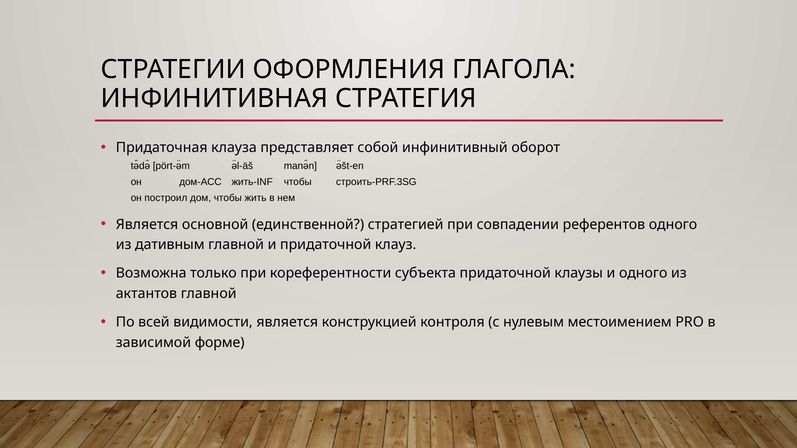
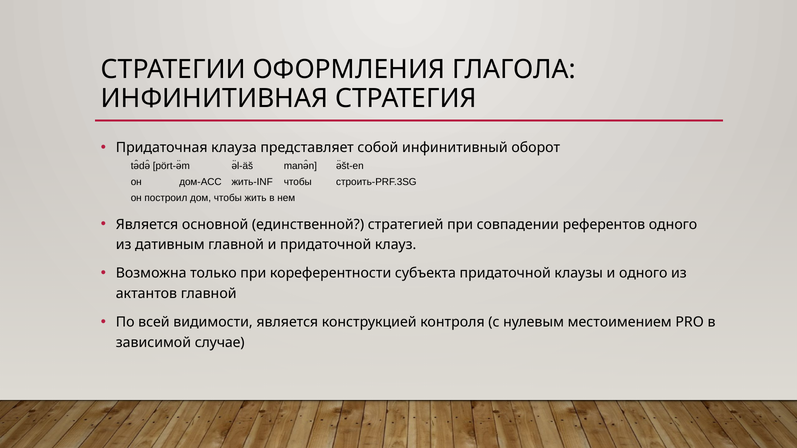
форме: форме -> случае
